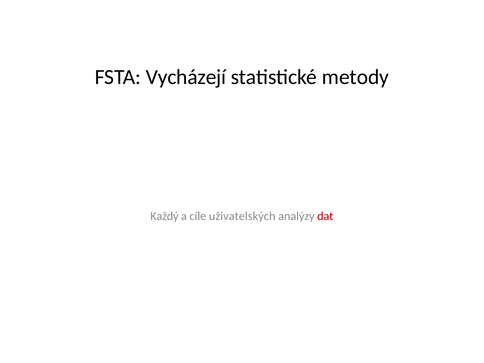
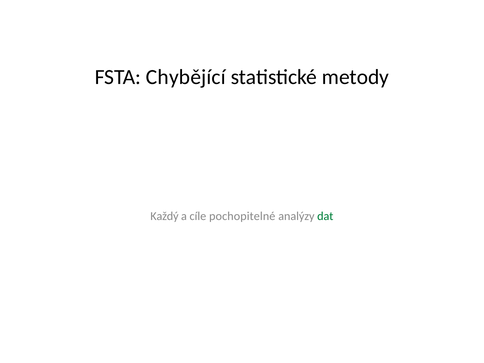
Vycházejí: Vycházejí -> Chybějící
uživatelských: uživatelských -> pochopitelné
dat colour: red -> green
